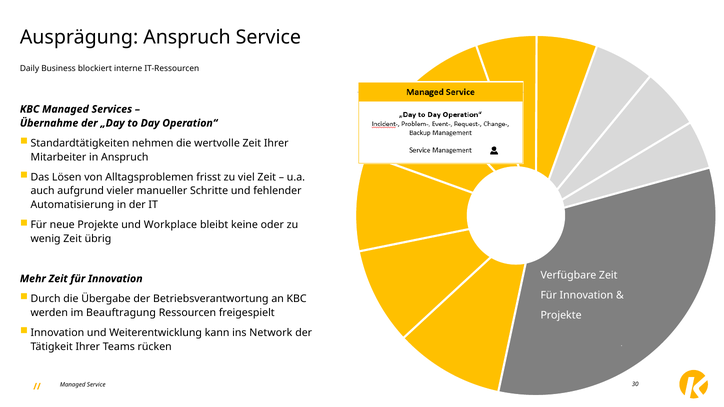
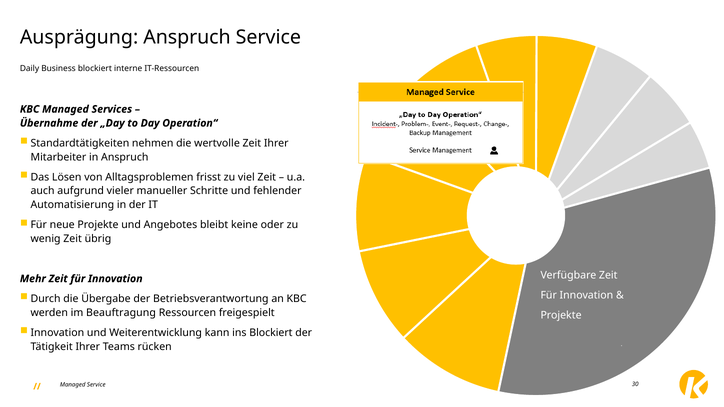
Workplace: Workplace -> Angebotes
ins Network: Network -> Blockiert
